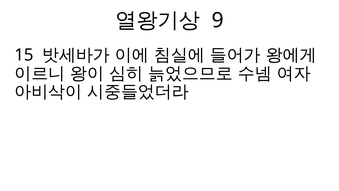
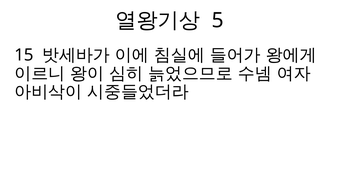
9: 9 -> 5
